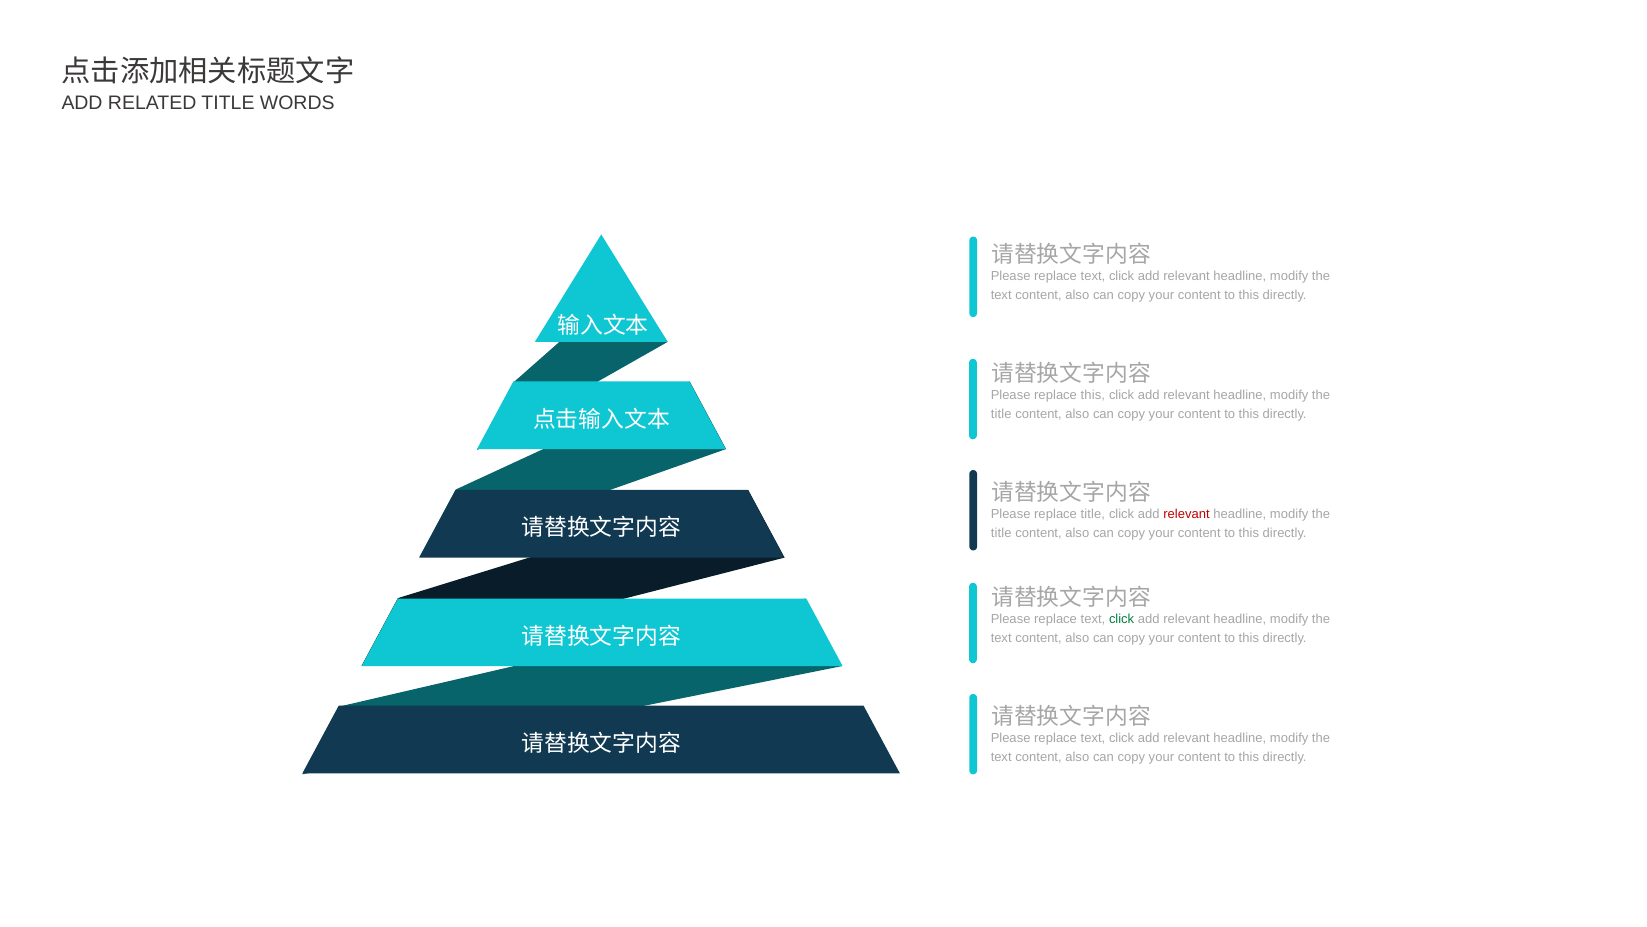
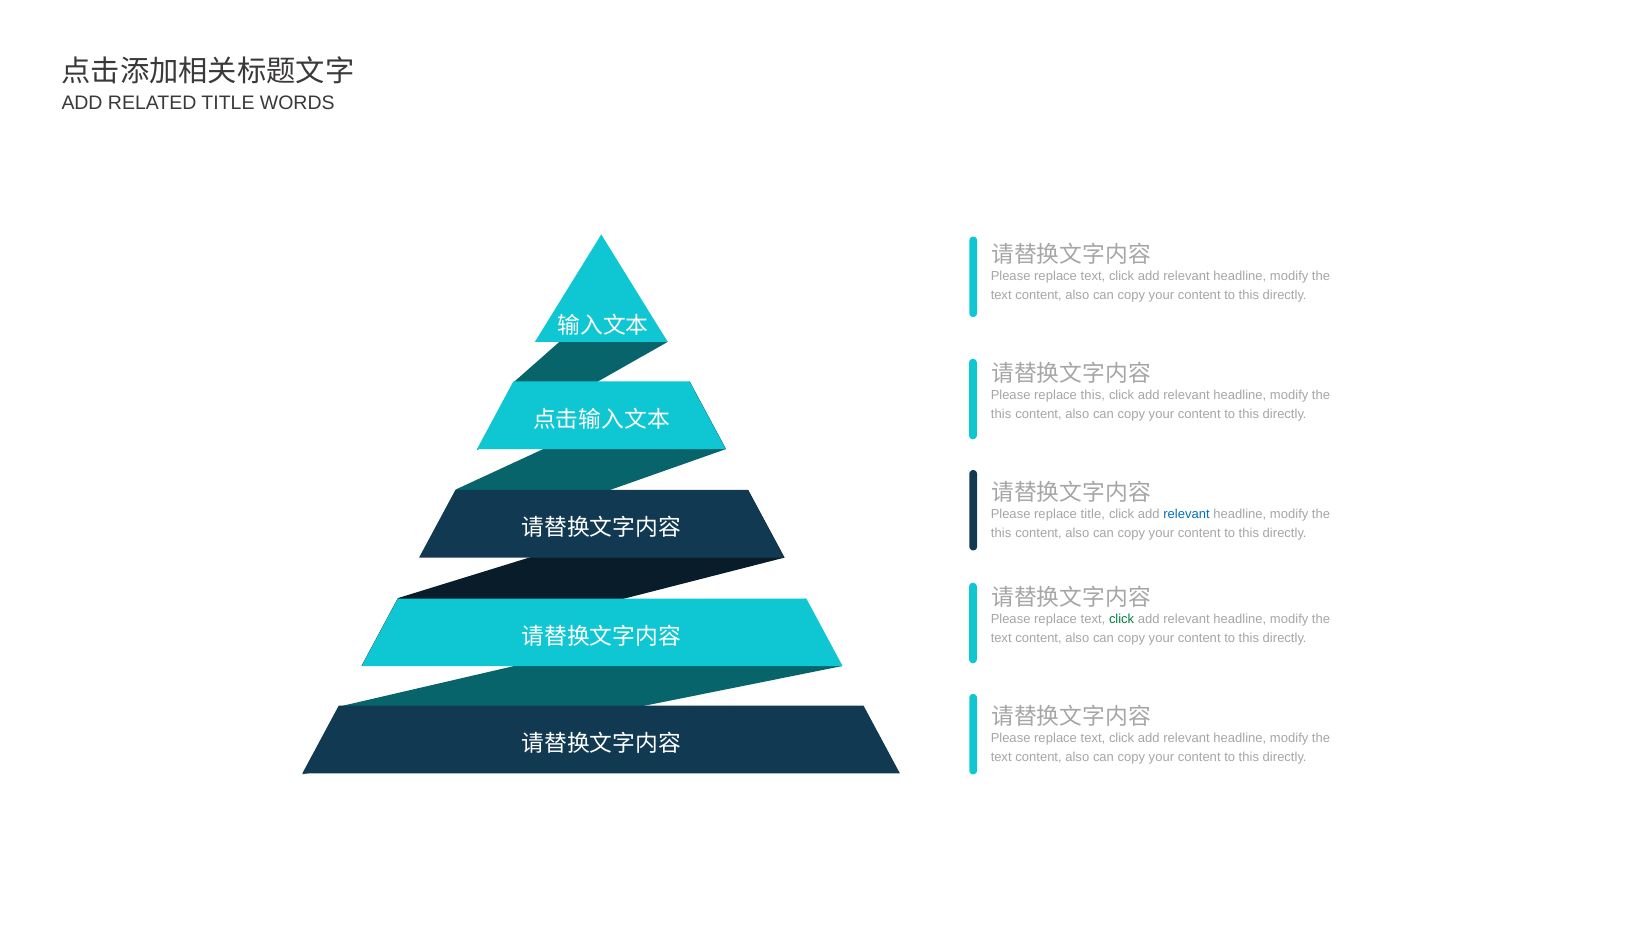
title at (1001, 414): title -> this
relevant at (1187, 514) colour: red -> blue
title at (1001, 533): title -> this
